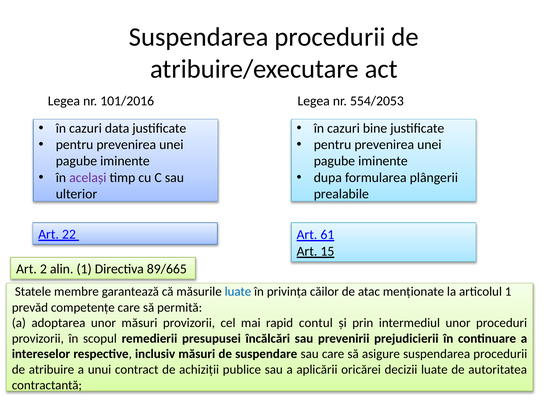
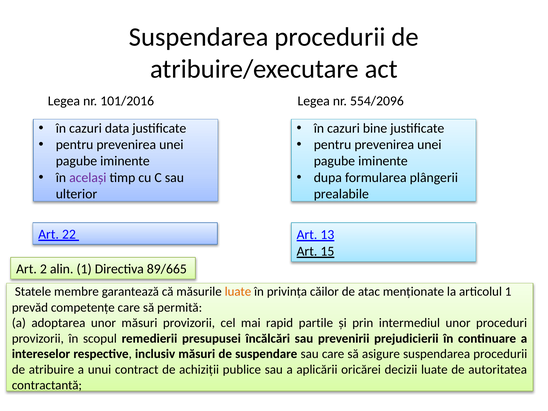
554/2053: 554/2053 -> 554/2096
61: 61 -> 13
luate at (238, 292) colour: blue -> orange
contul: contul -> partile
